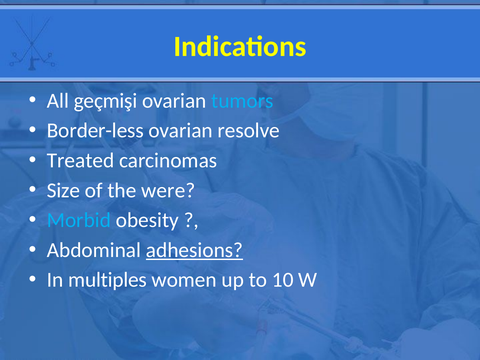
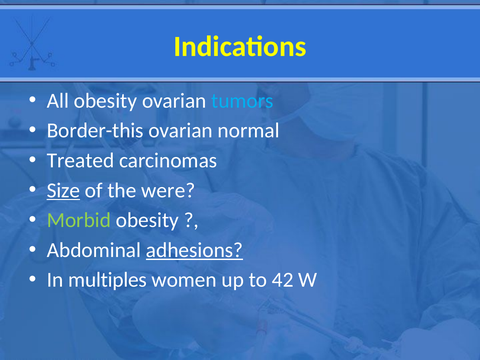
All geçmişi: geçmişi -> obesity
Border-less: Border-less -> Border-this
resolve: resolve -> normal
Size underline: none -> present
Morbid colour: light blue -> light green
10: 10 -> 42
